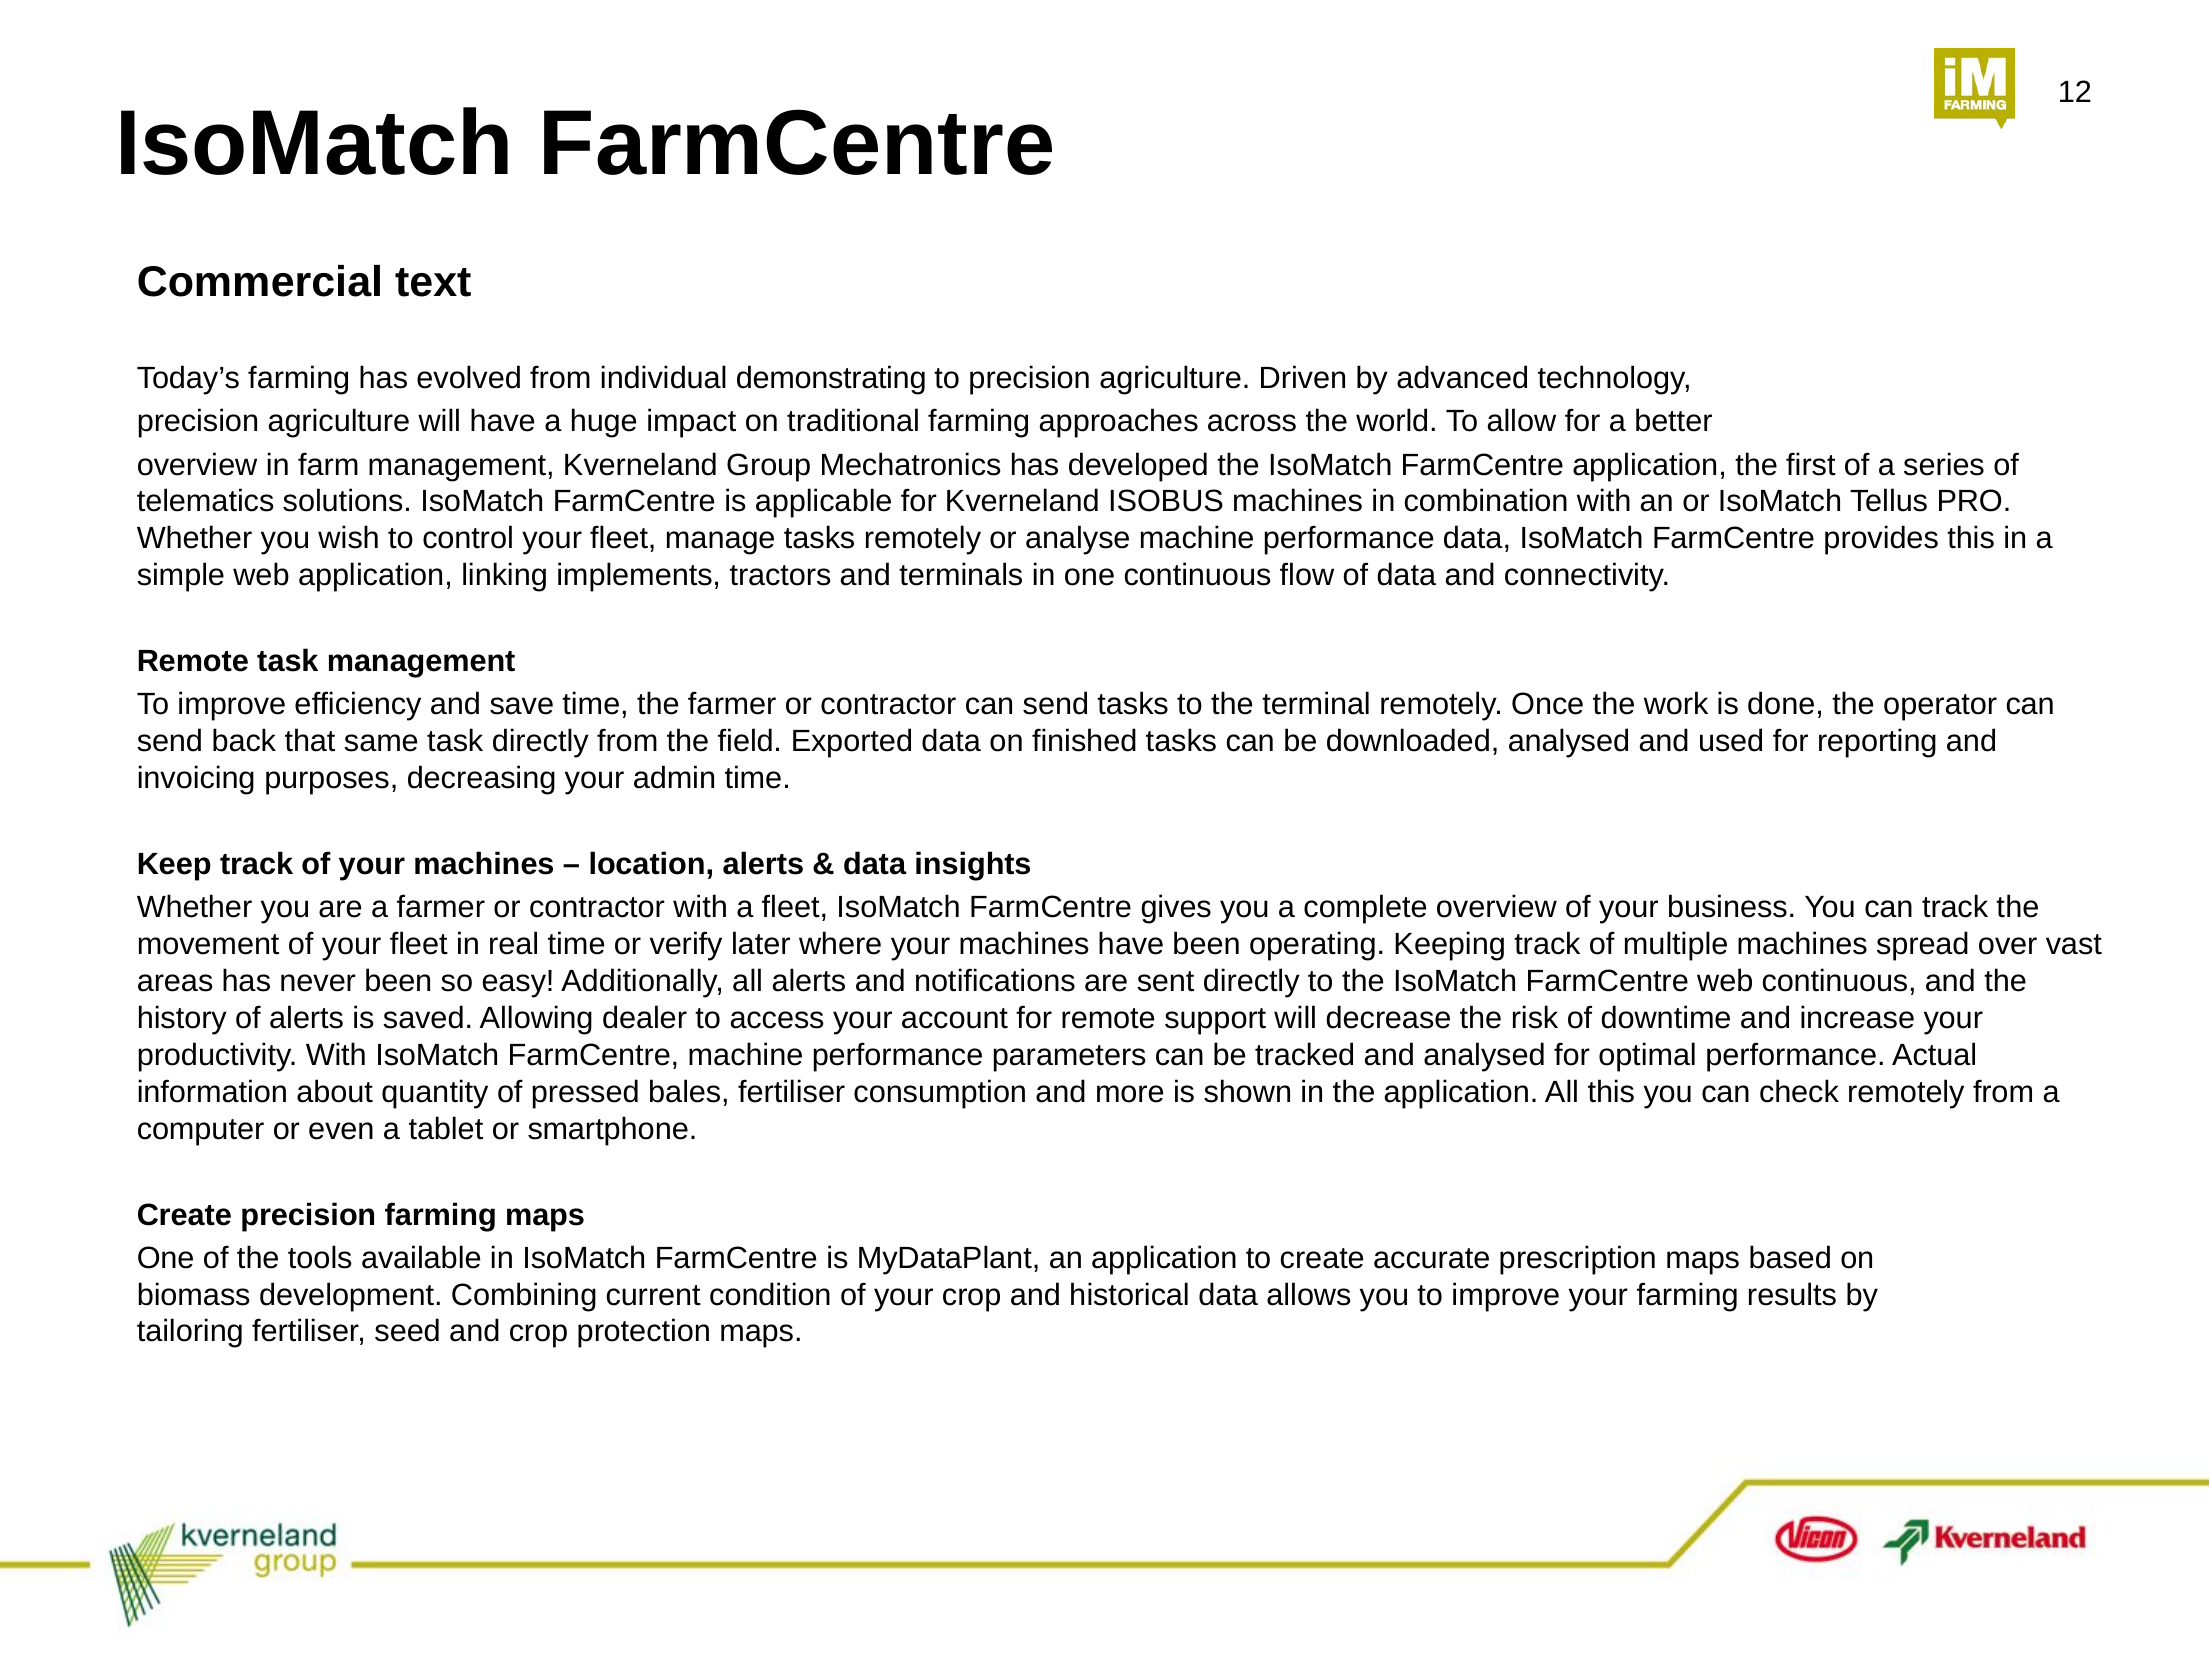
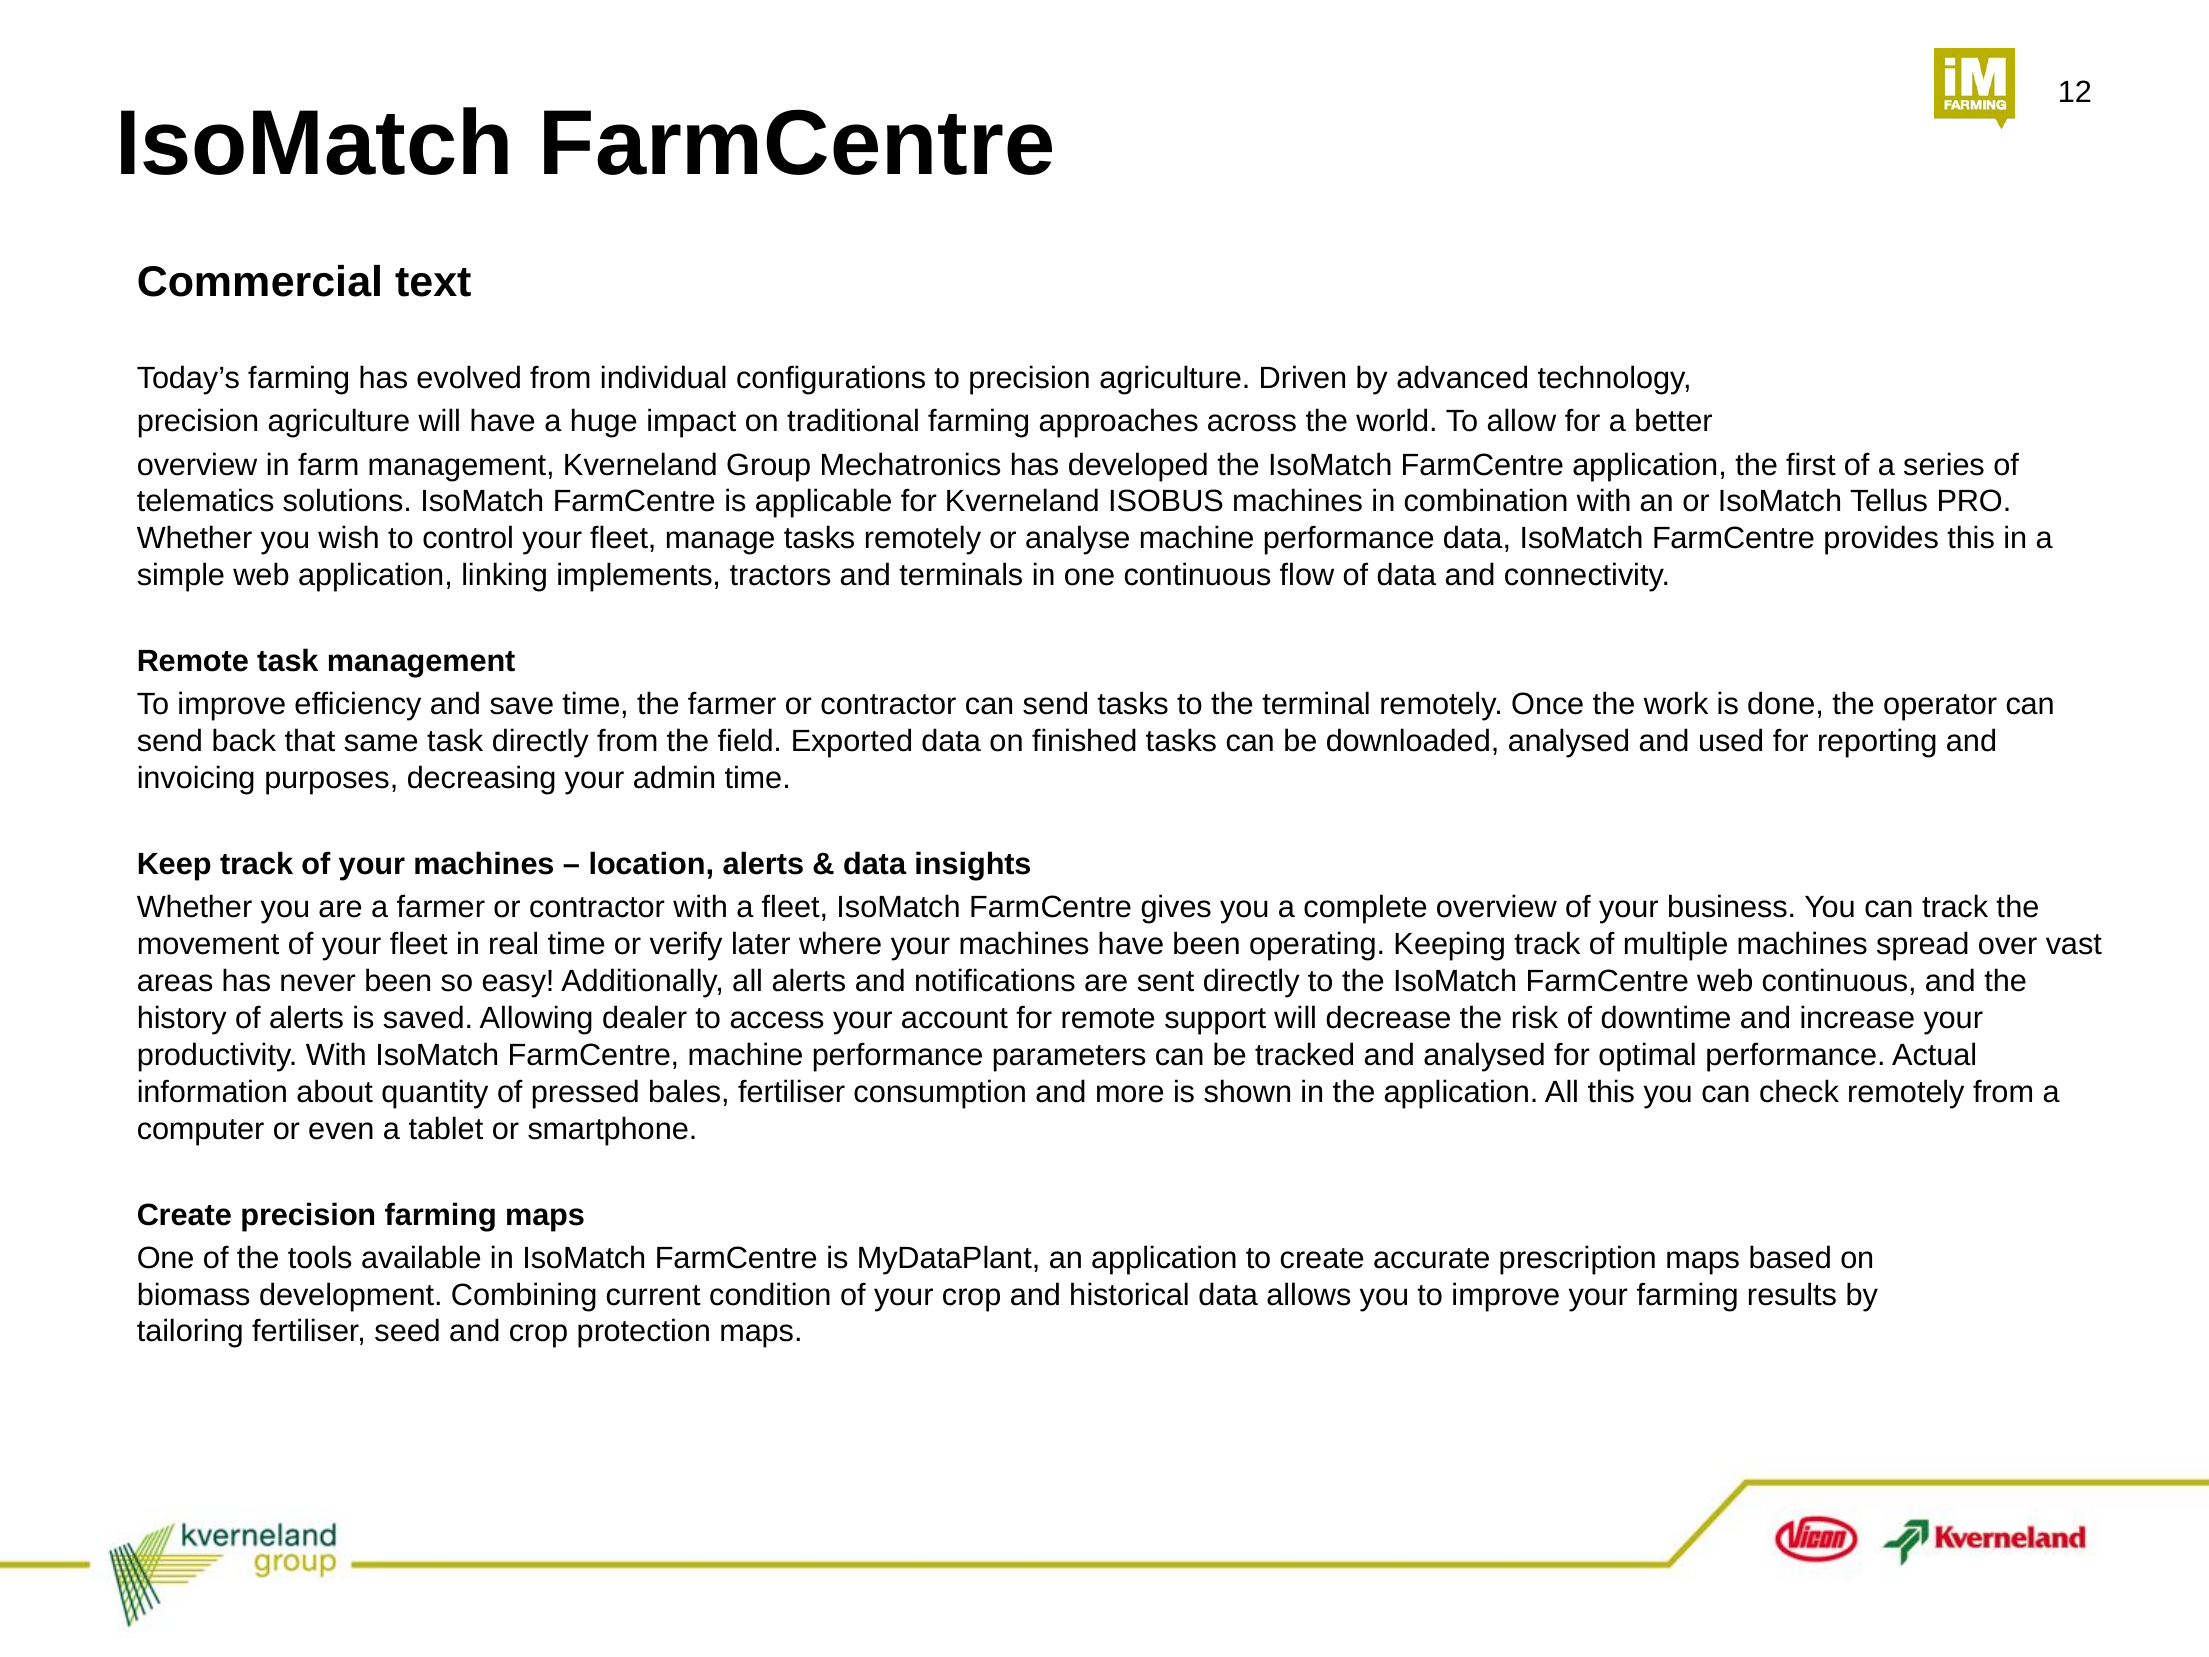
demonstrating: demonstrating -> configurations
